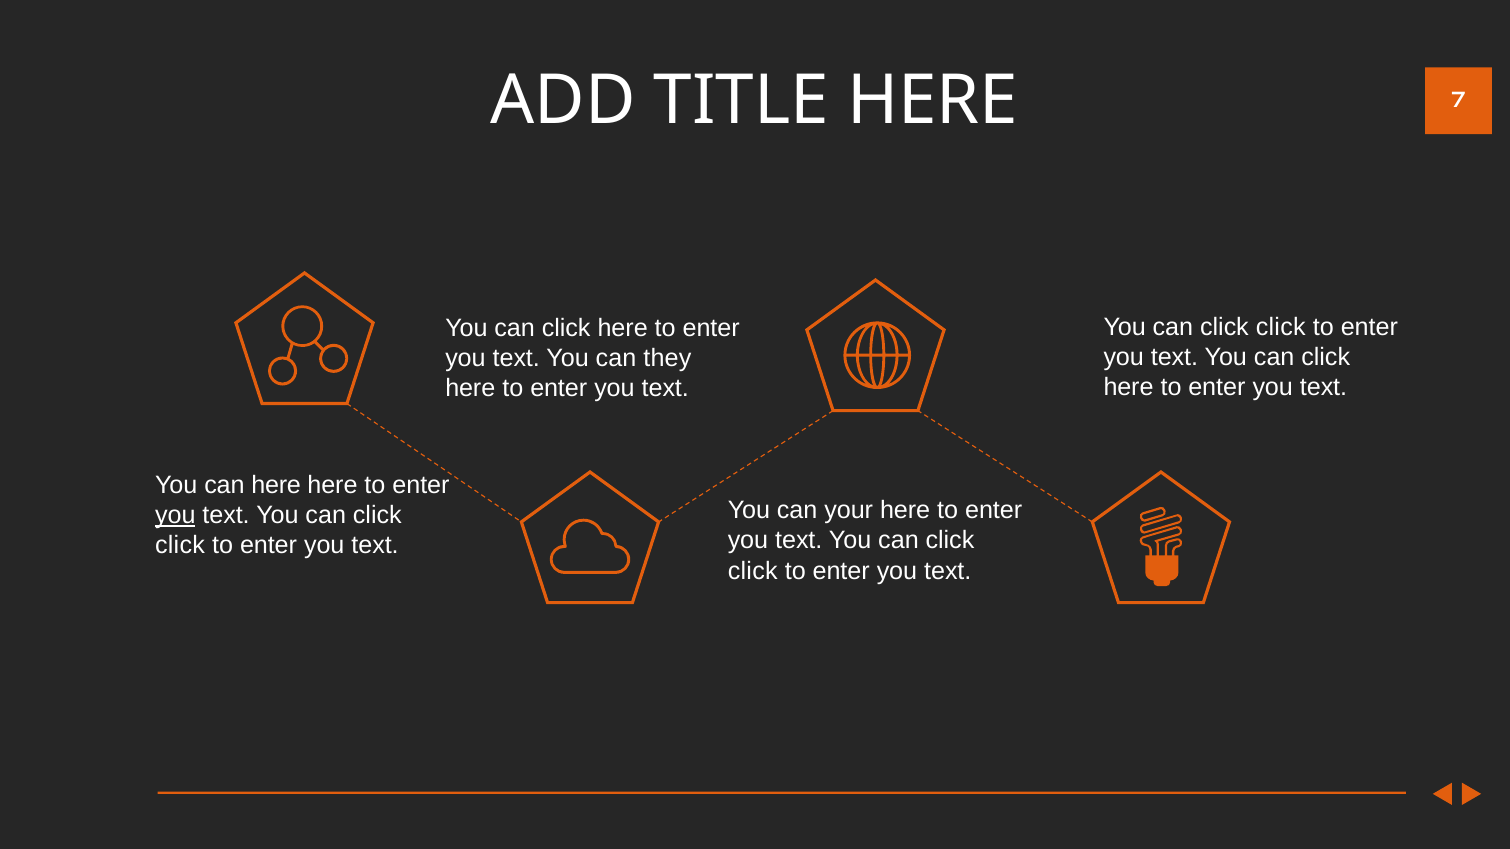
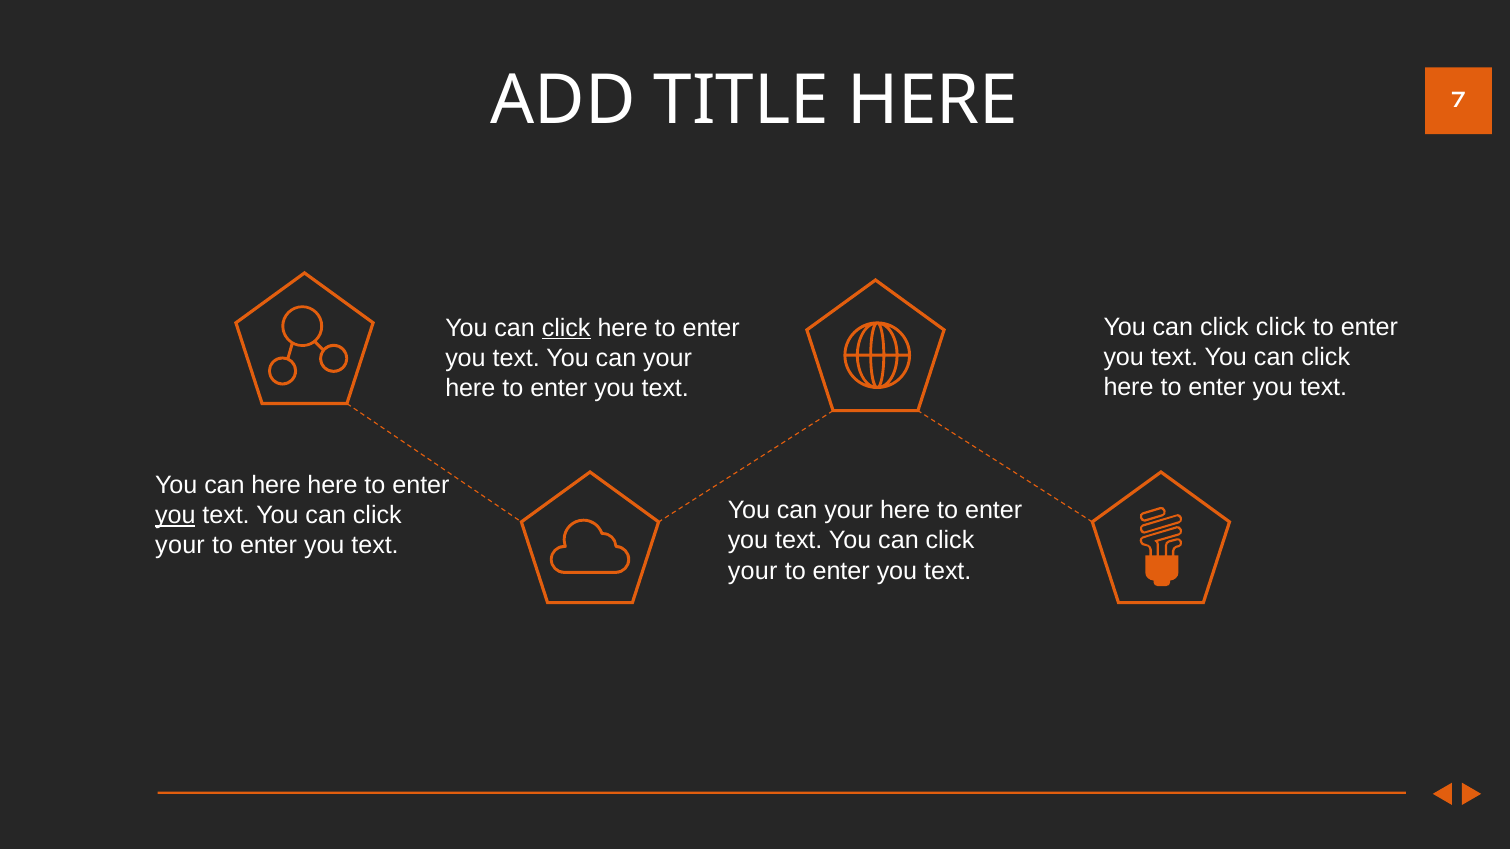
click at (566, 328) underline: none -> present
they at (667, 358): they -> your
click at (180, 546): click -> your
click at (753, 571): click -> your
